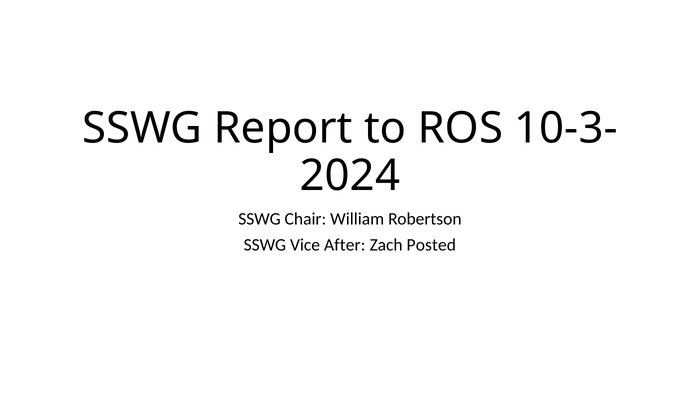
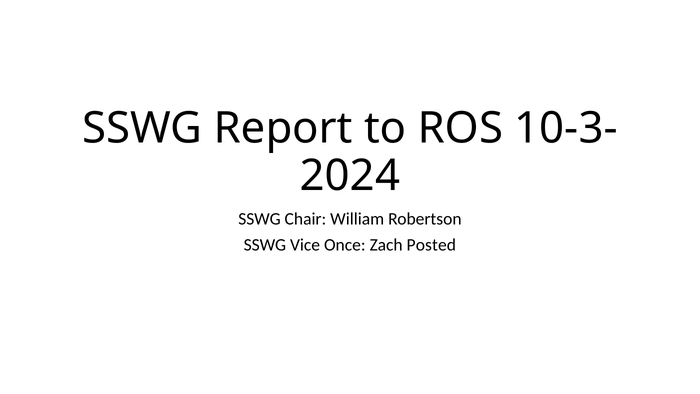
After: After -> Once
